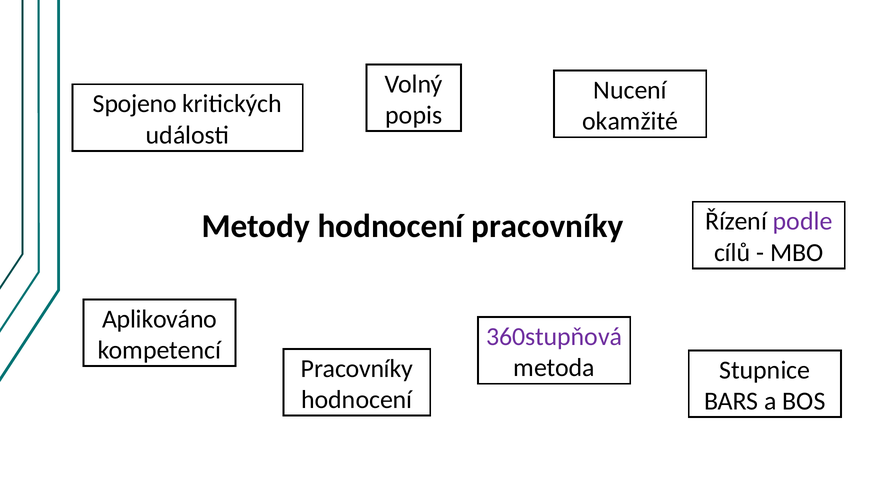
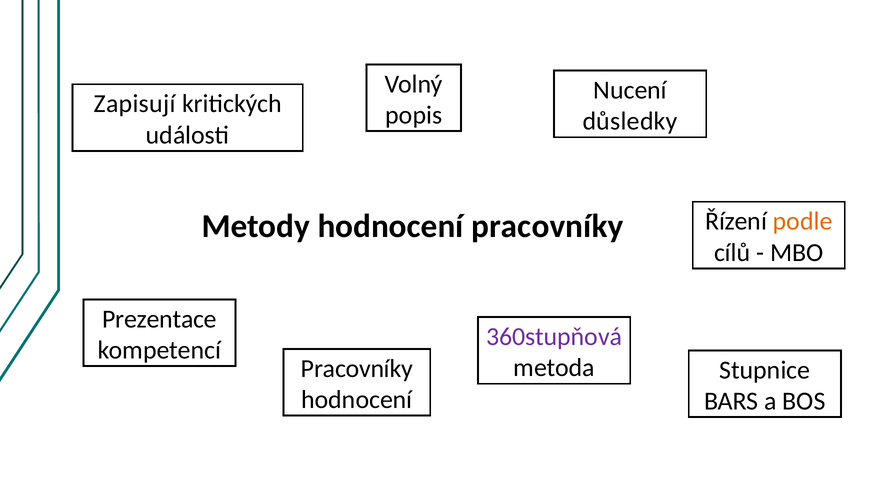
Spojeno: Spojeno -> Zapisují
okamžité: okamžité -> důsledky
podle colour: purple -> orange
Aplikováno: Aplikováno -> Prezentace
